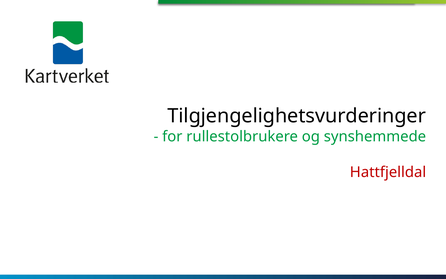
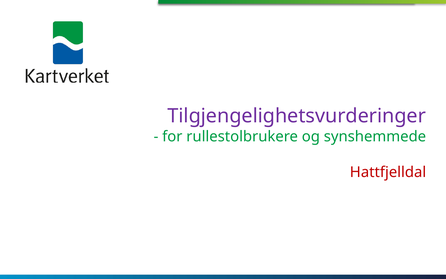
Tilgjengelighetsvurderinger colour: black -> purple
